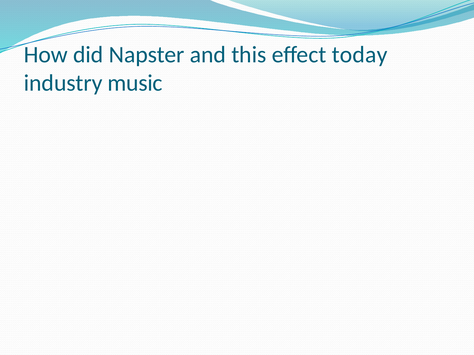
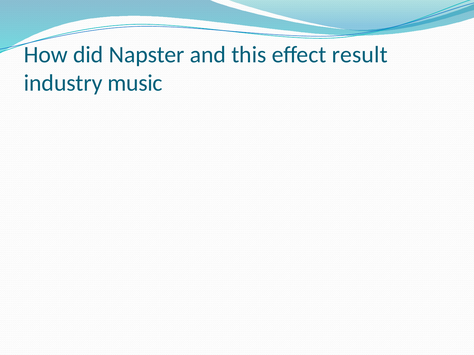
today: today -> result
